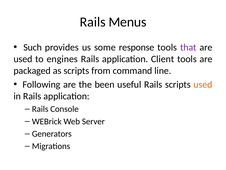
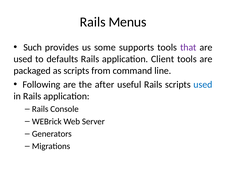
response: response -> supports
engines: engines -> defaults
been: been -> after
used at (203, 84) colour: orange -> blue
